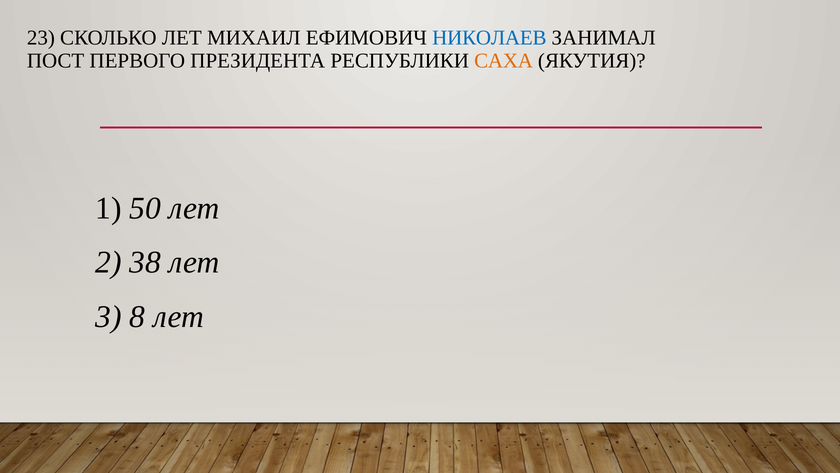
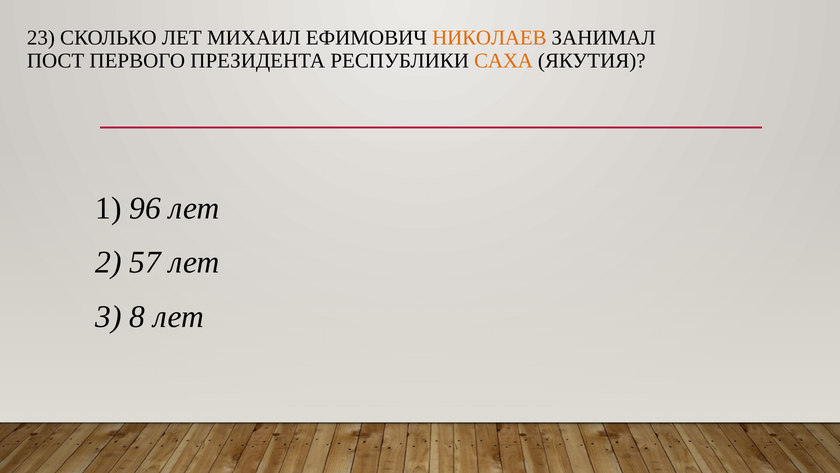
НИКОЛАЕВ colour: blue -> orange
50: 50 -> 96
38: 38 -> 57
